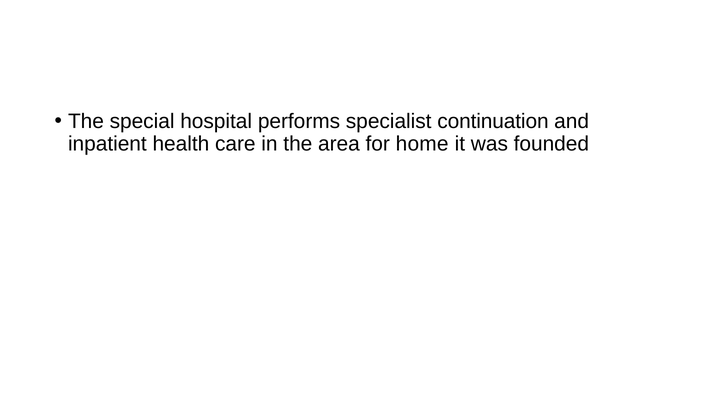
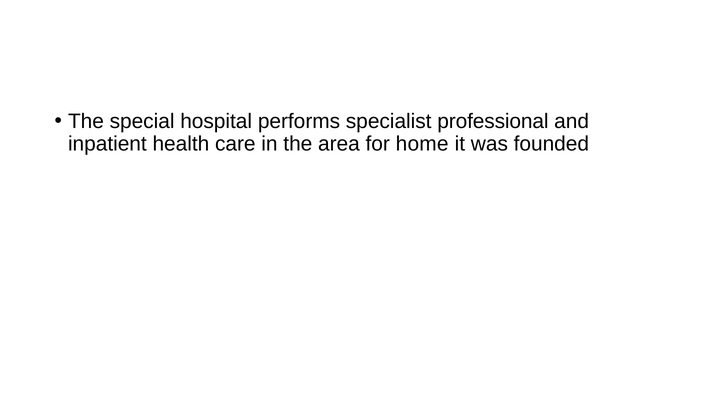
continuation: continuation -> professional
